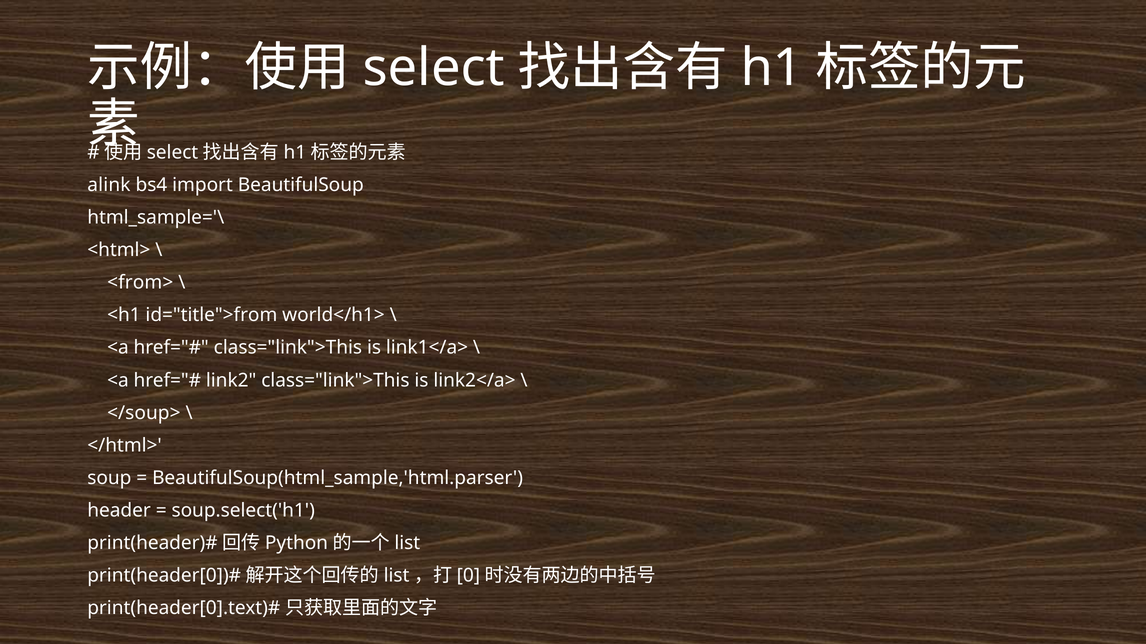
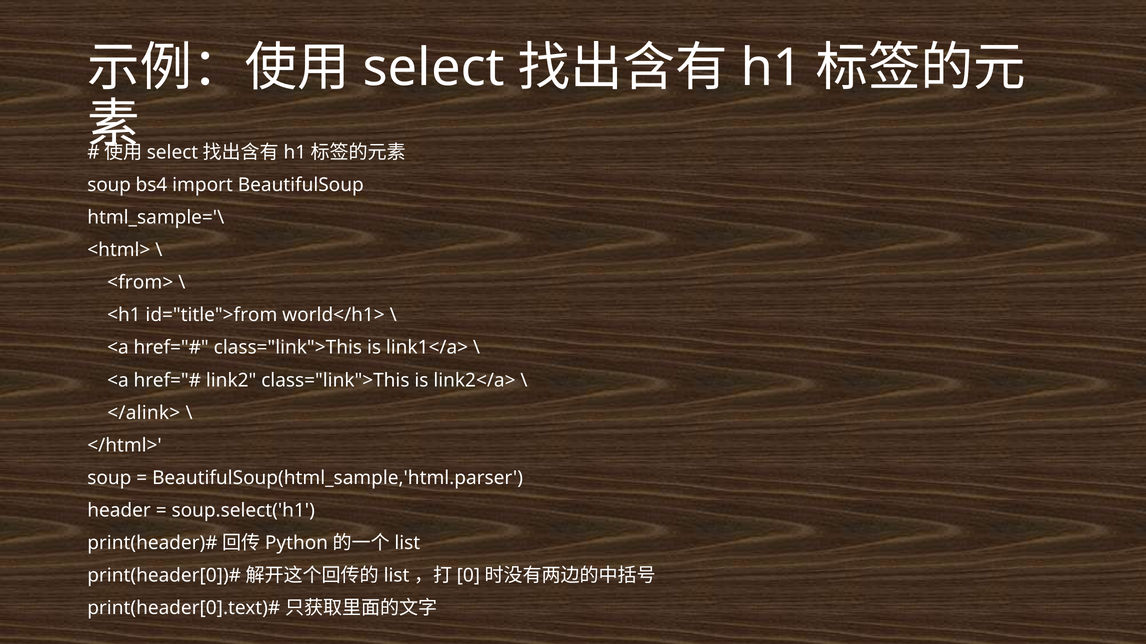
alink at (109, 185): alink -> soup
</soup>: </soup> -> </alink>
